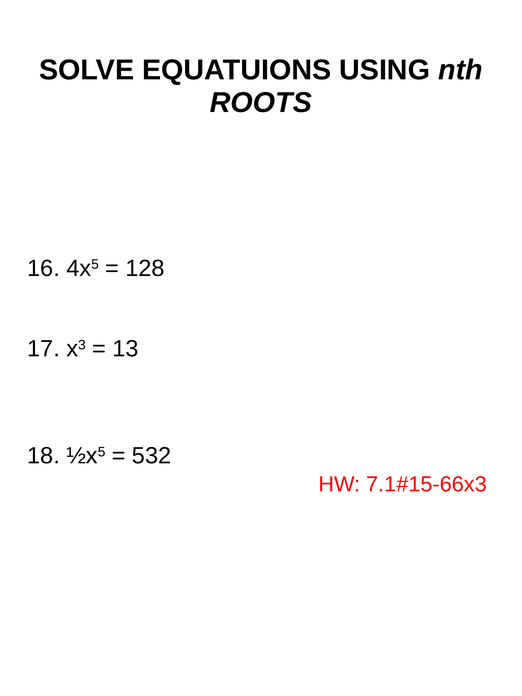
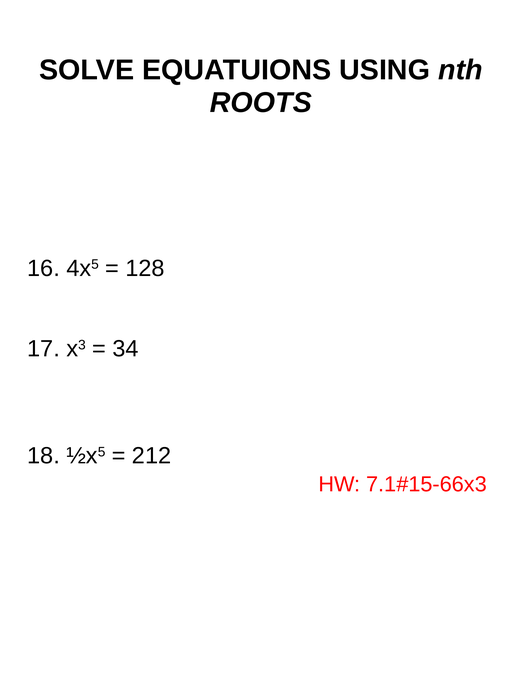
13: 13 -> 34
532: 532 -> 212
